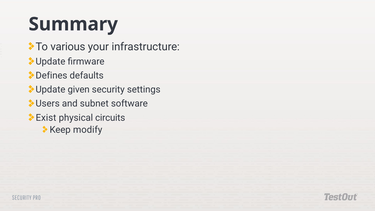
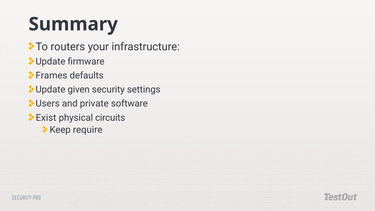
various: various -> routers
Defines: Defines -> Frames
subnet: subnet -> private
modify: modify -> require
